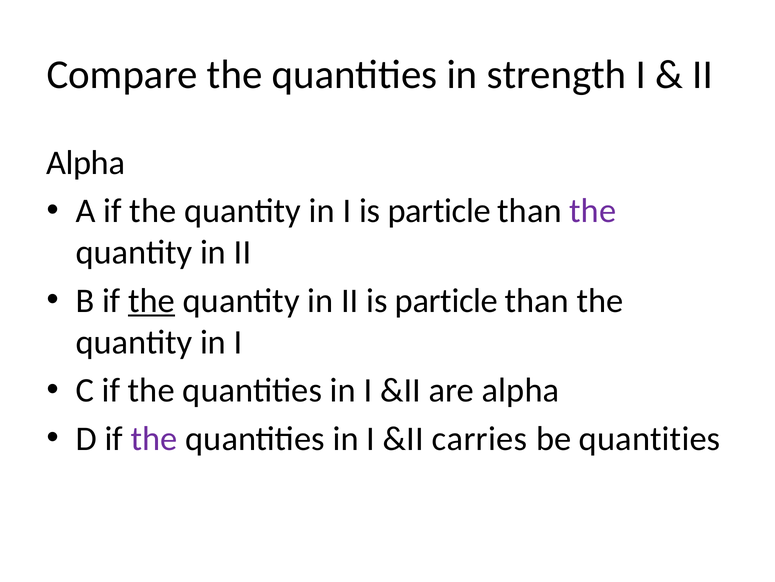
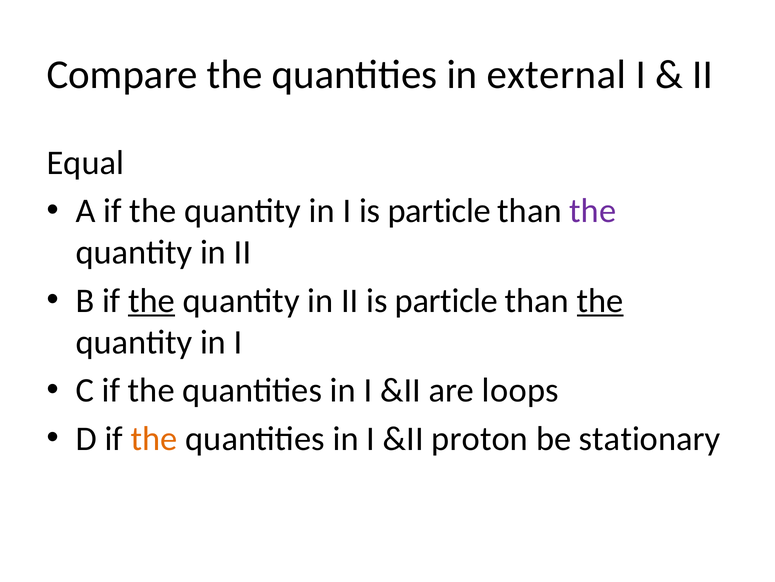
strength: strength -> external
Alpha at (86, 163): Alpha -> Equal
the at (600, 300) underline: none -> present
are alpha: alpha -> loops
the at (154, 438) colour: purple -> orange
carries: carries -> proton
be quantities: quantities -> stationary
